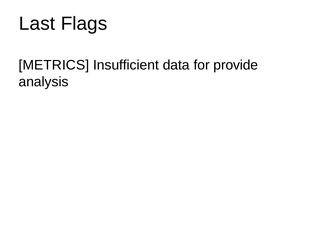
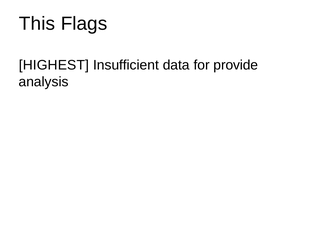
Last: Last -> This
METRICS: METRICS -> HIGHEST
